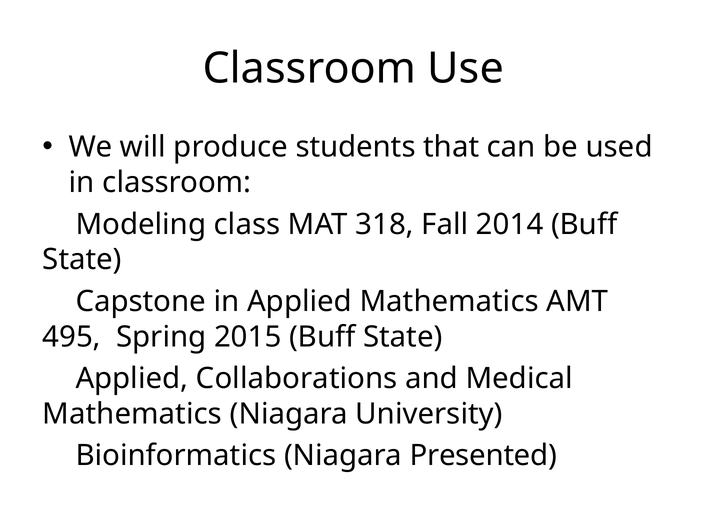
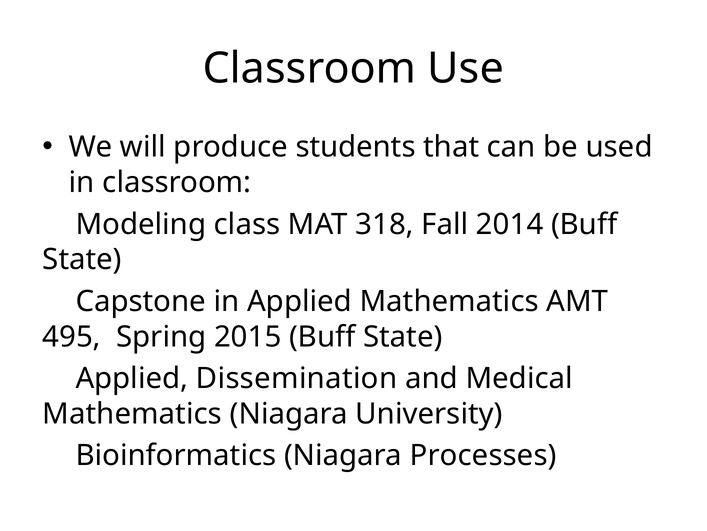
Collaborations: Collaborations -> Dissemination
Presented: Presented -> Processes
